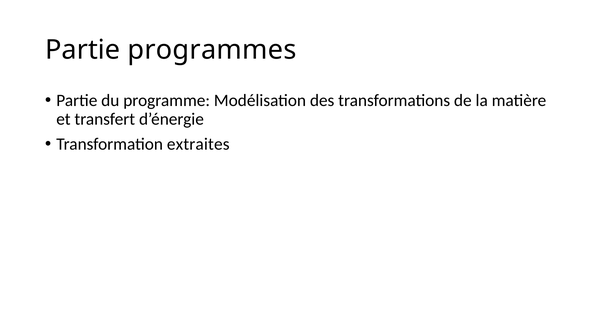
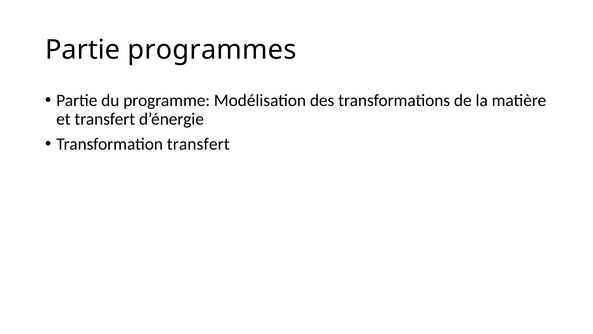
Transformation extraites: extraites -> transfert
